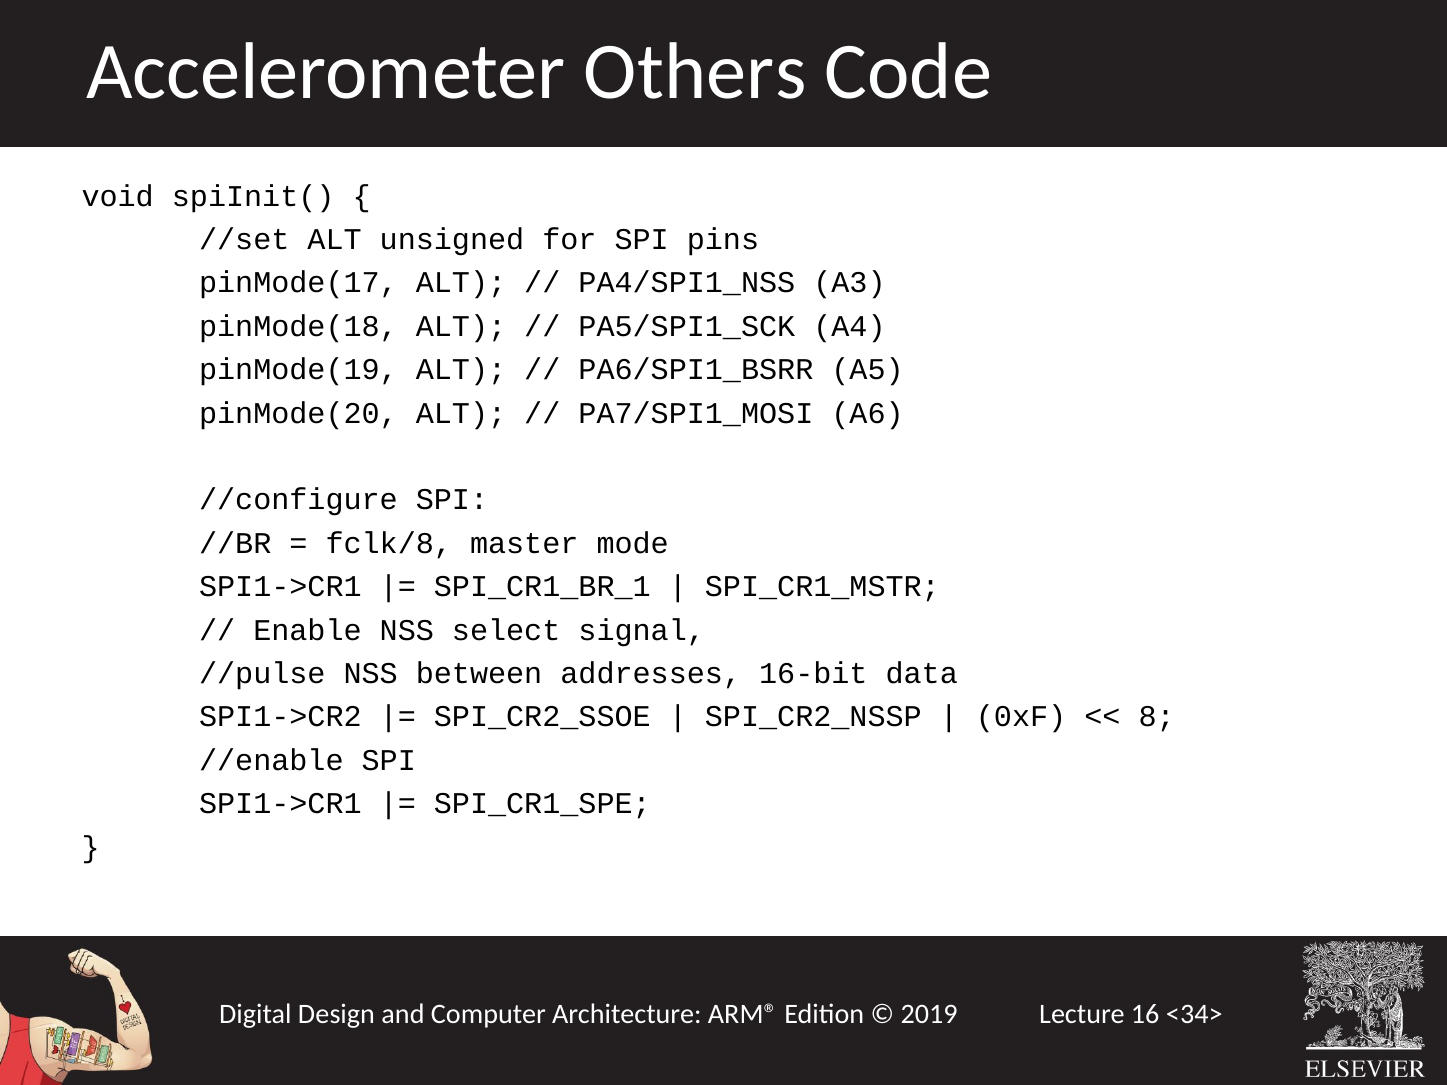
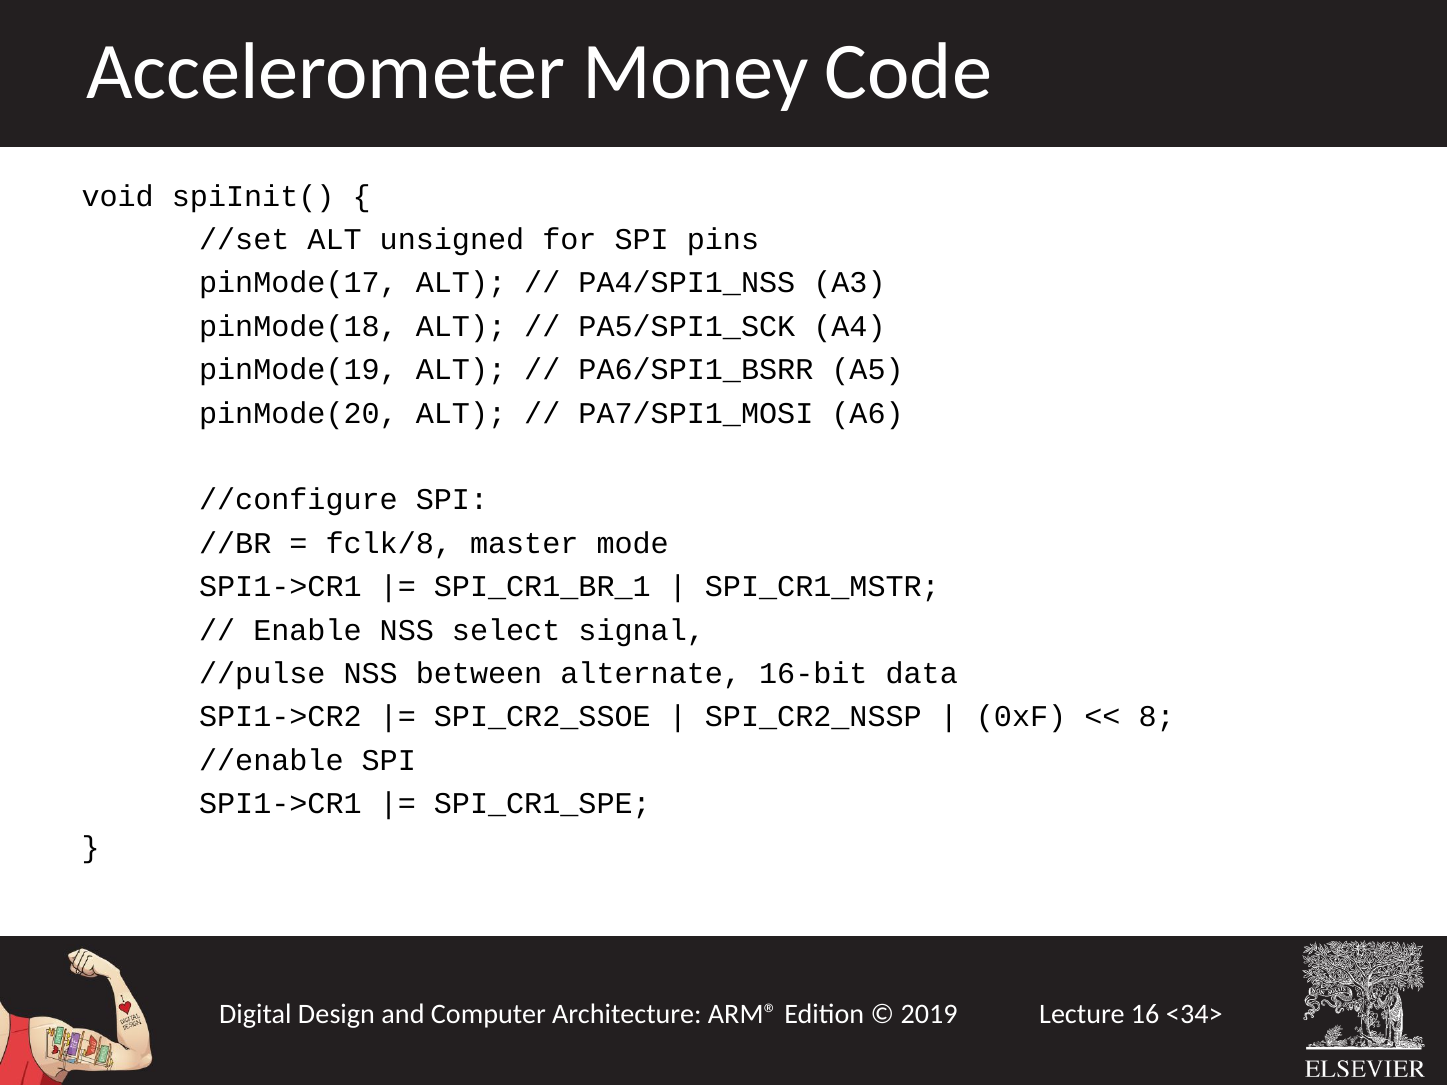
Others: Others -> Money
addresses: addresses -> alternate
